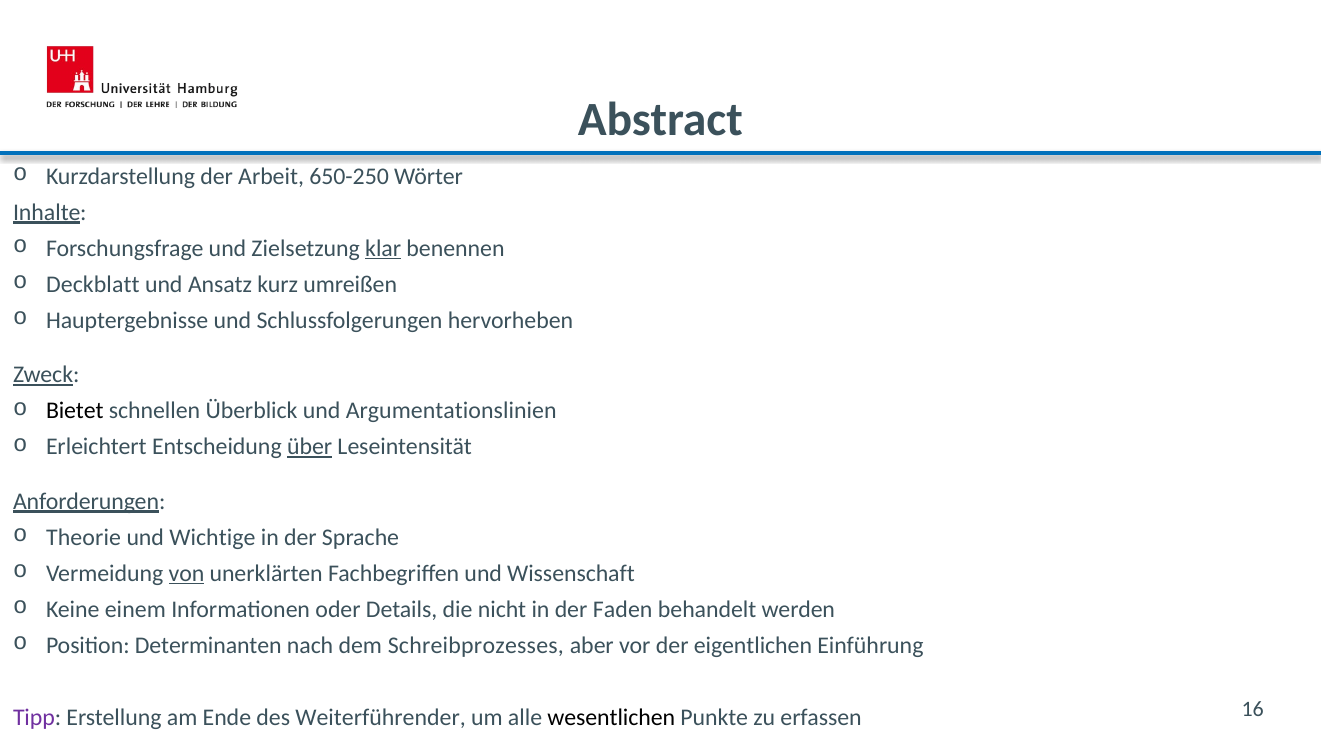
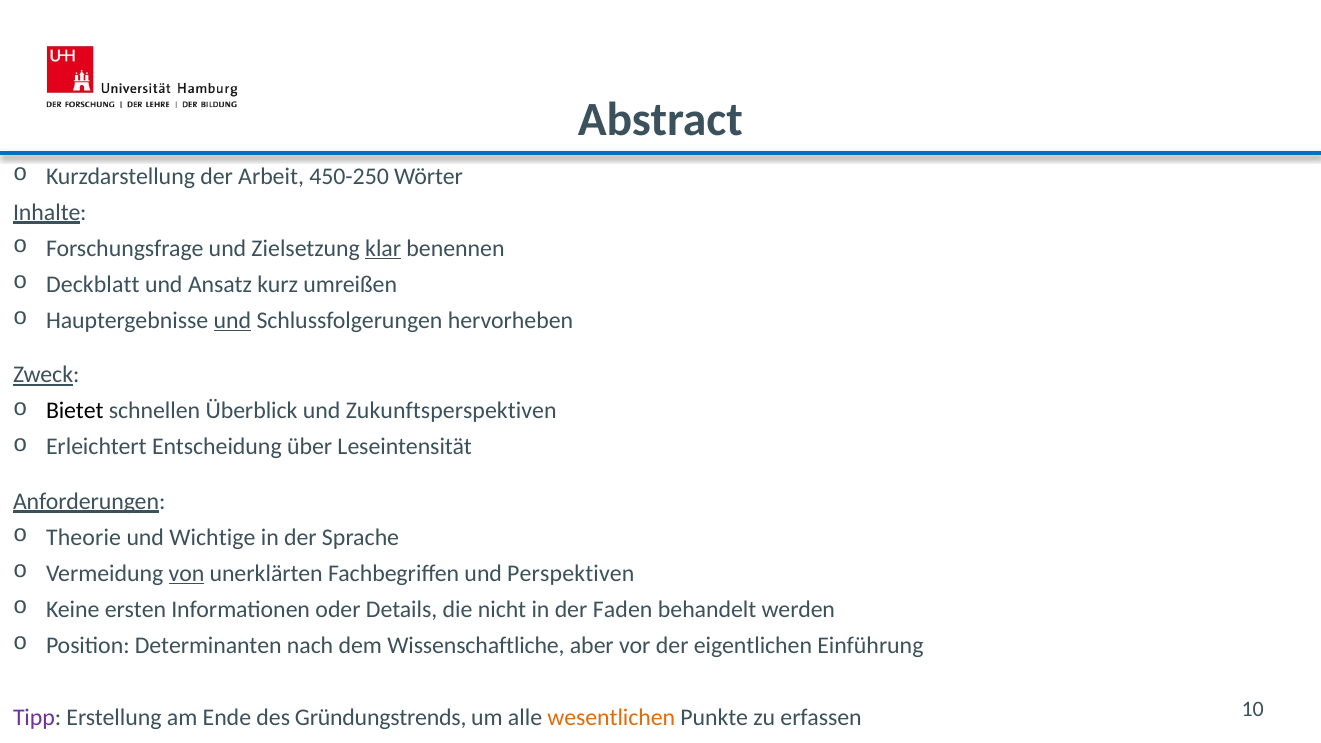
650-250: 650-250 -> 450-250
und at (232, 321) underline: none -> present
Argumentationslinien: Argumentationslinien -> Zukunftsperspektiven
über underline: present -> none
Wissenschaft: Wissenschaft -> Perspektiven
einem: einem -> ersten
Schreibprozesses: Schreibprozesses -> Wissenschaftliche
Weiterführender: Weiterführender -> Gründungstrends
wesentlichen colour: black -> orange
16: 16 -> 10
